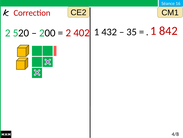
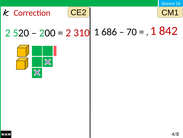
432: 432 -> 686
35: 35 -> 70
402: 402 -> 310
